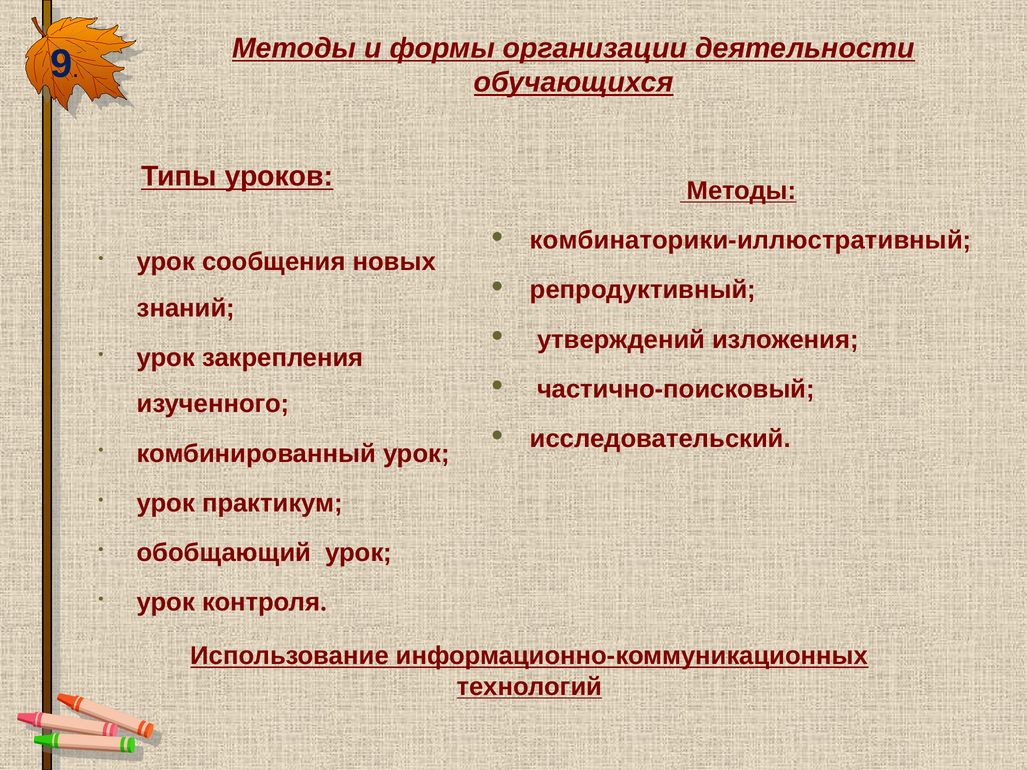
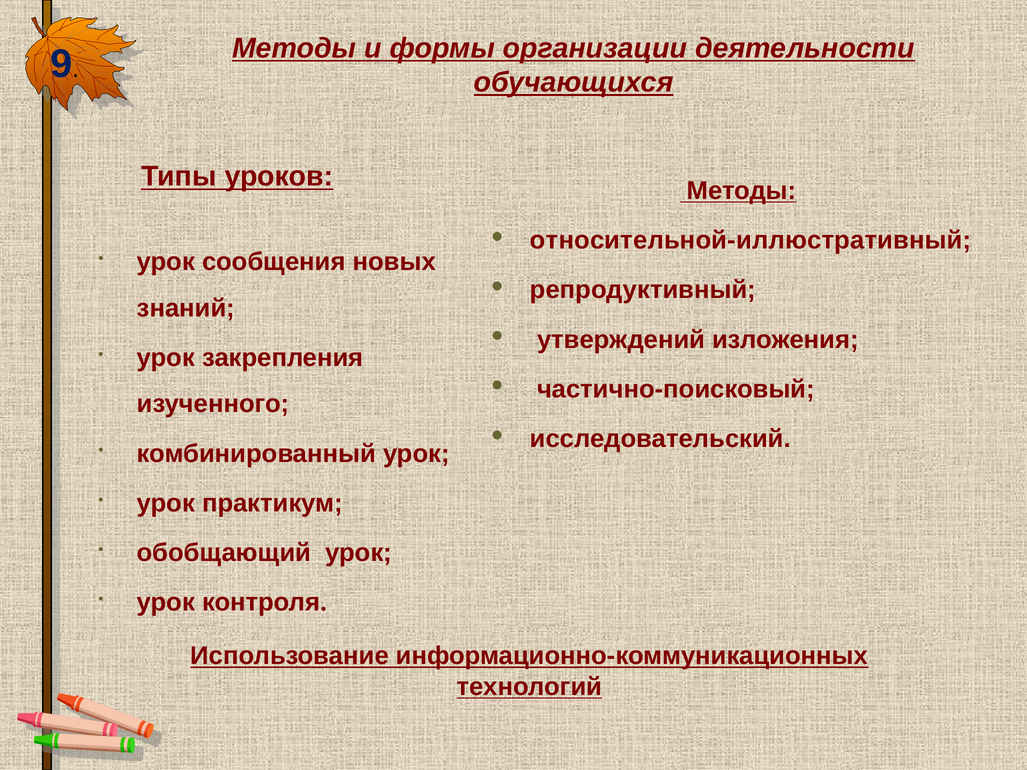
комбинаторики-иллюстративный: комбинаторики-иллюстративный -> относительной-иллюстративный
